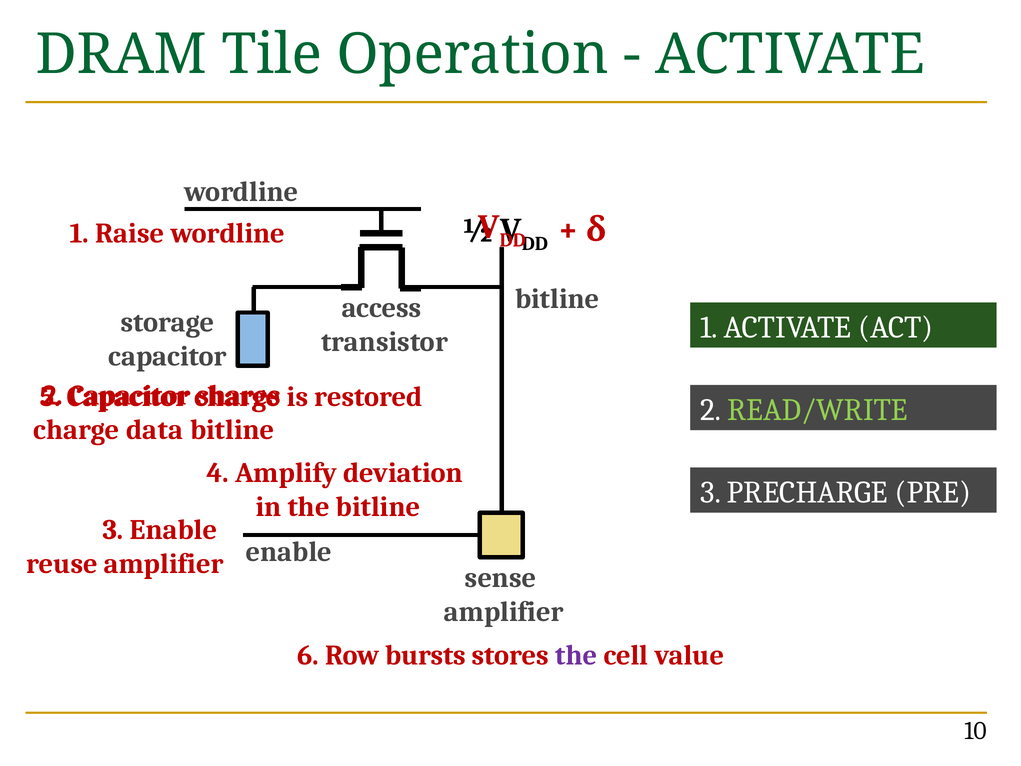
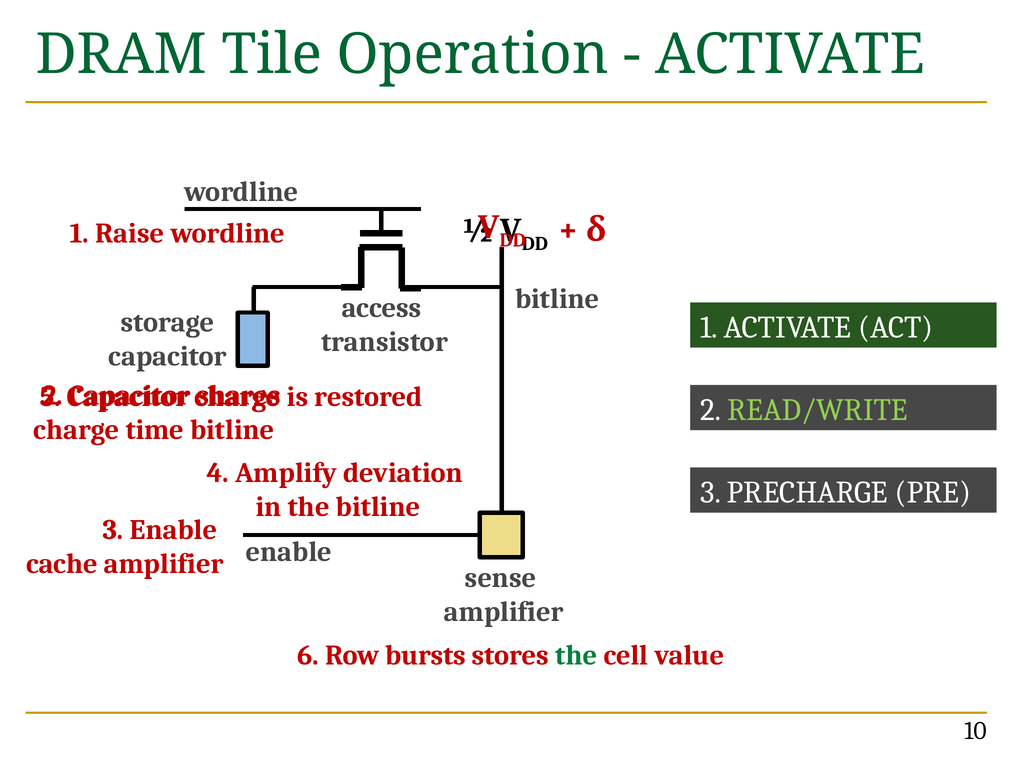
data: data -> time
reuse: reuse -> cache
the at (576, 655) colour: purple -> green
